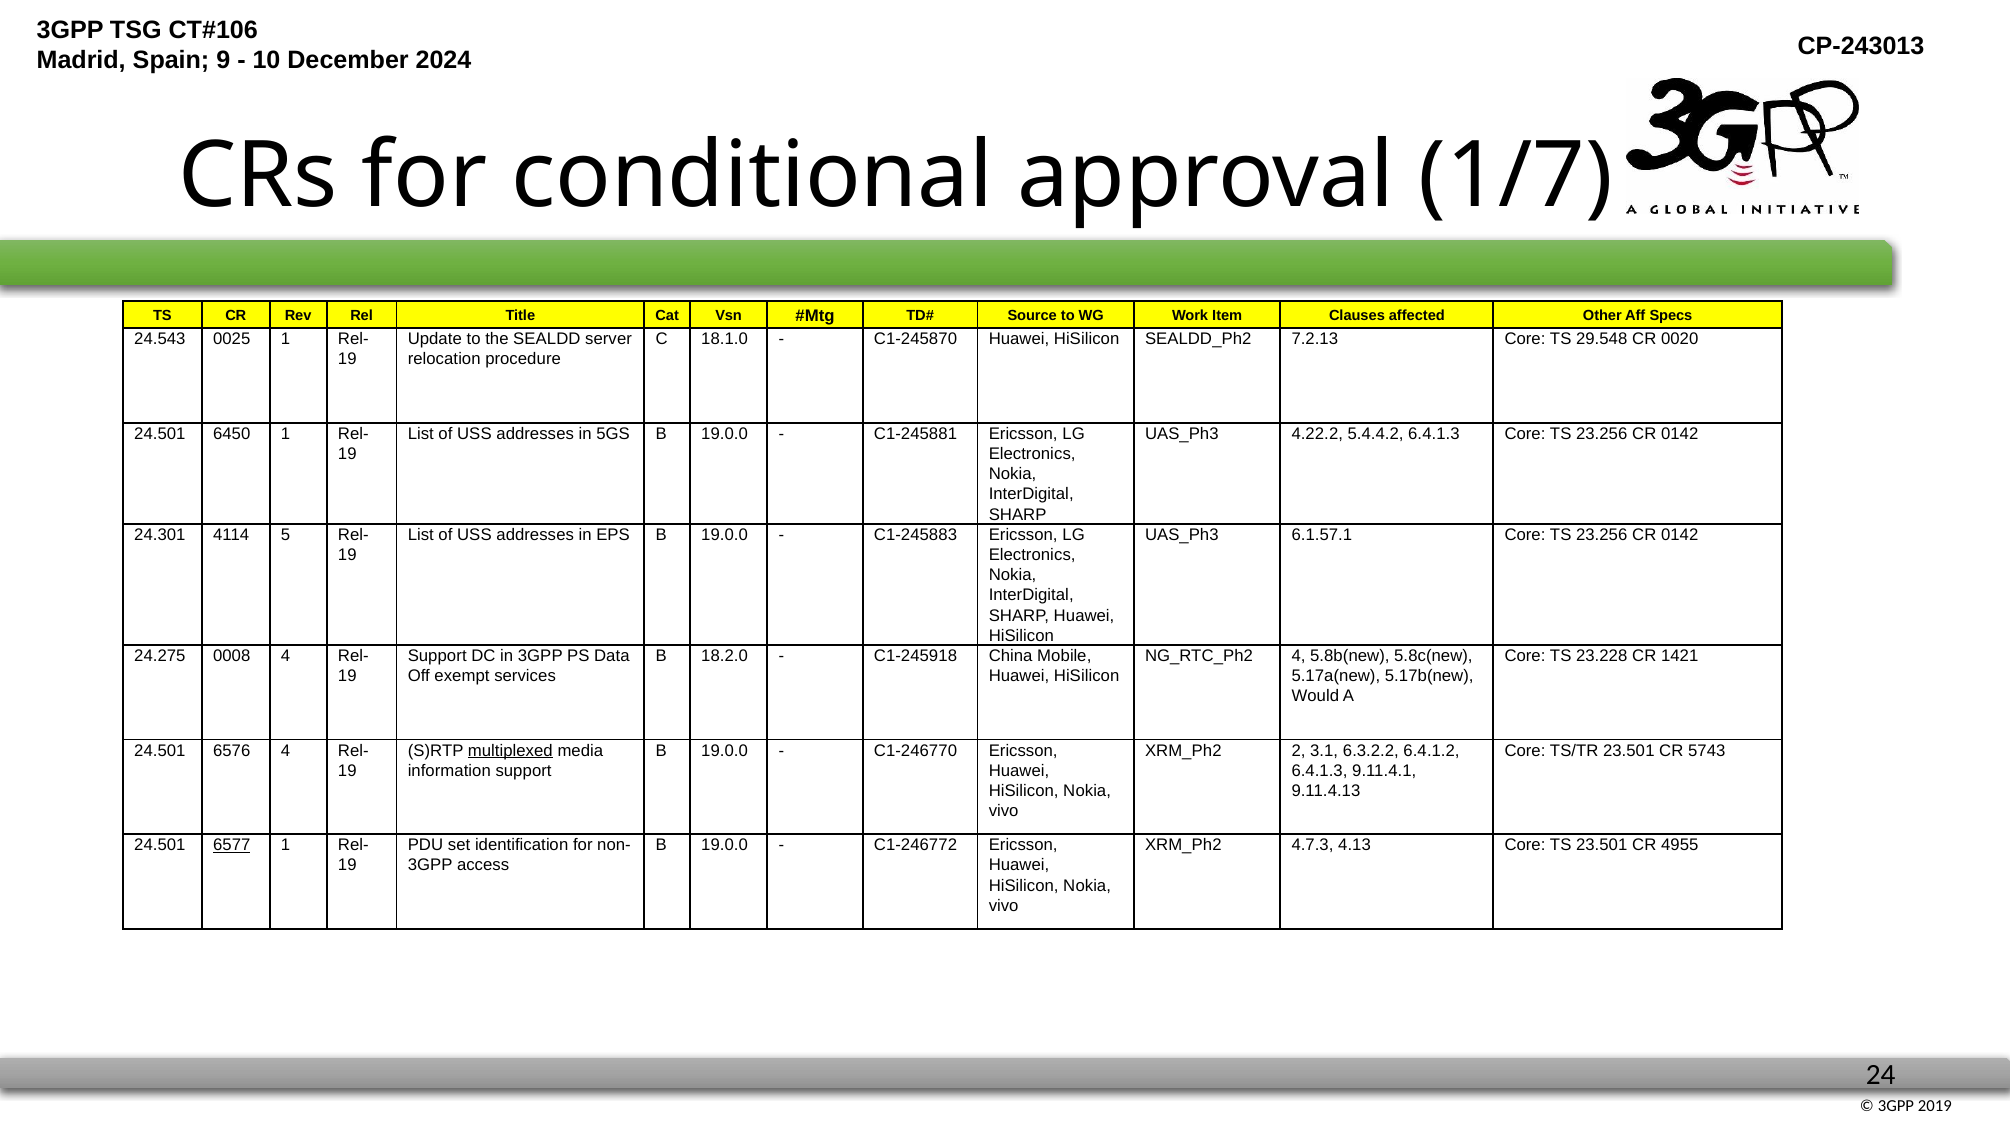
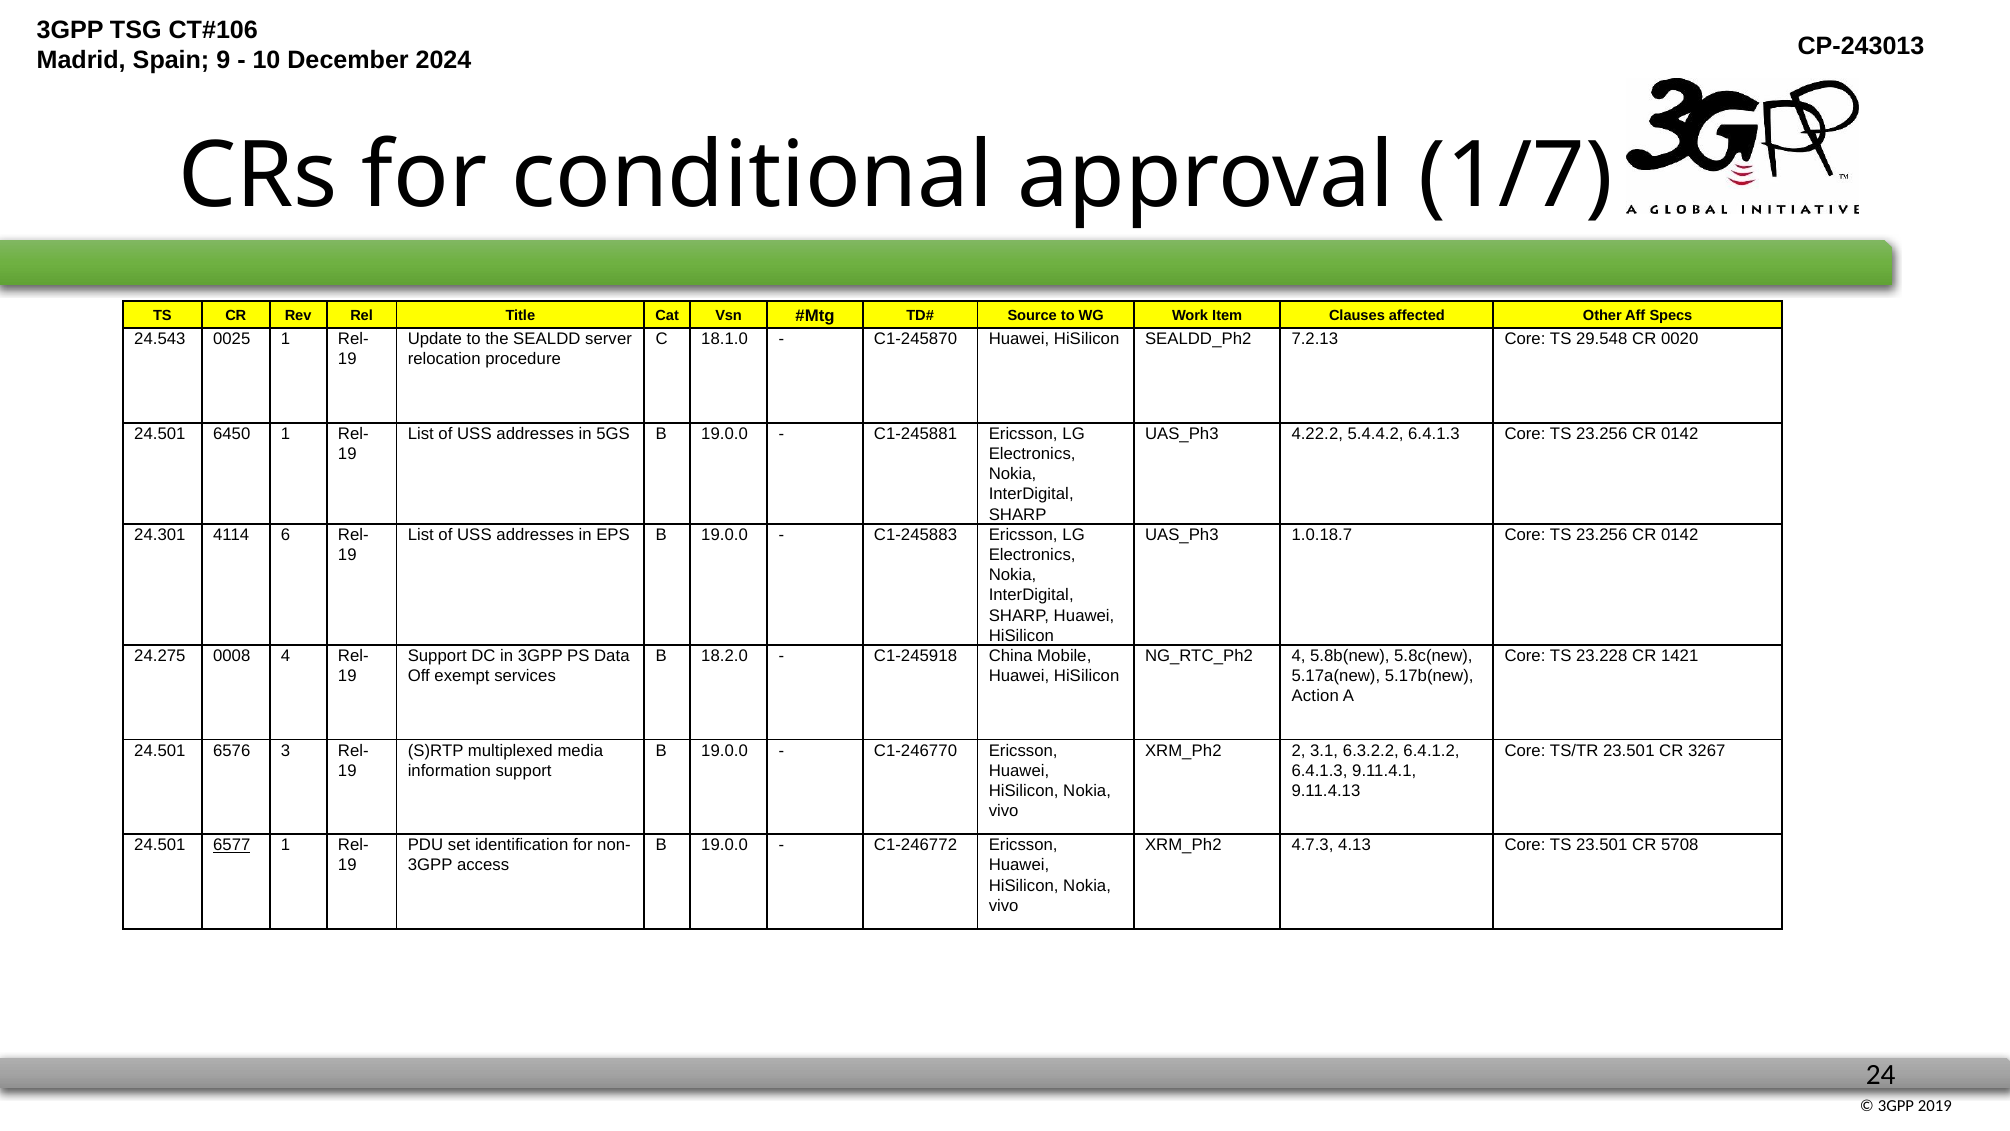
5: 5 -> 6
6.1.57.1: 6.1.57.1 -> 1.0.18.7
Would: Would -> Action
6576 4: 4 -> 3
multiplexed underline: present -> none
5743: 5743 -> 3267
4955: 4955 -> 5708
